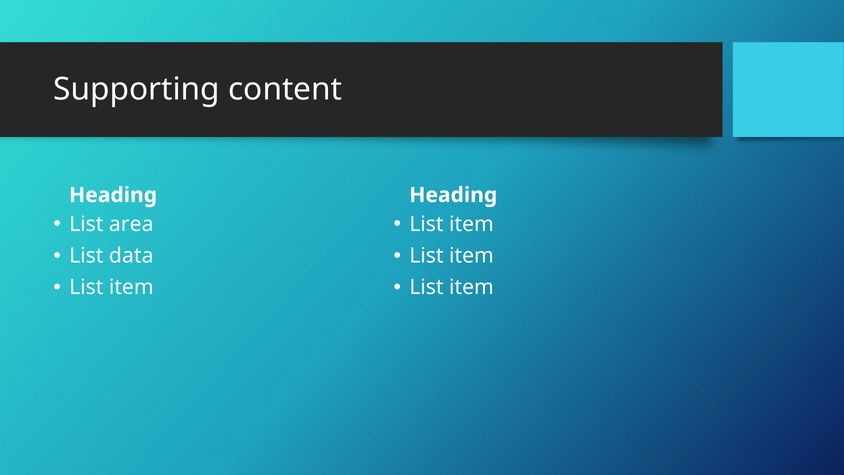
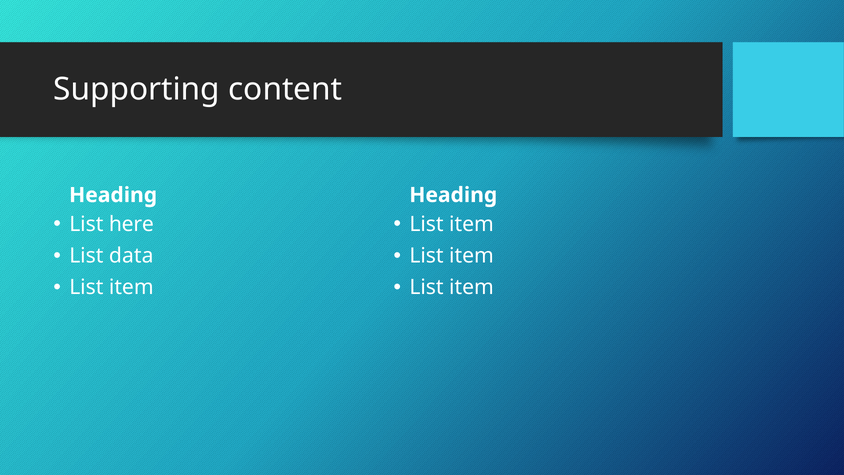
area: area -> here
